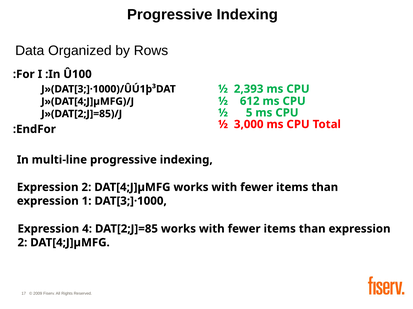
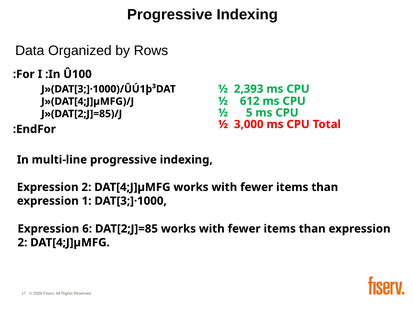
4: 4 -> 6
